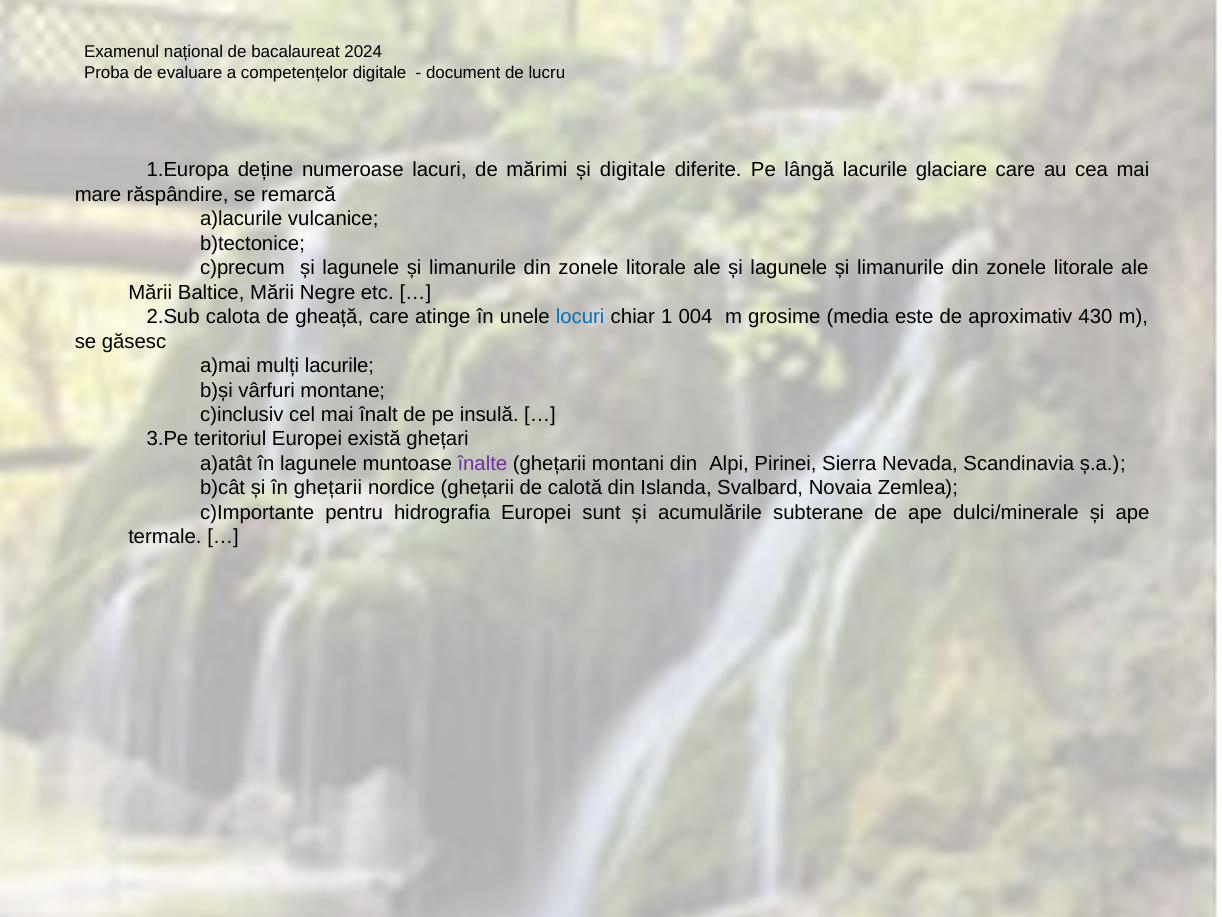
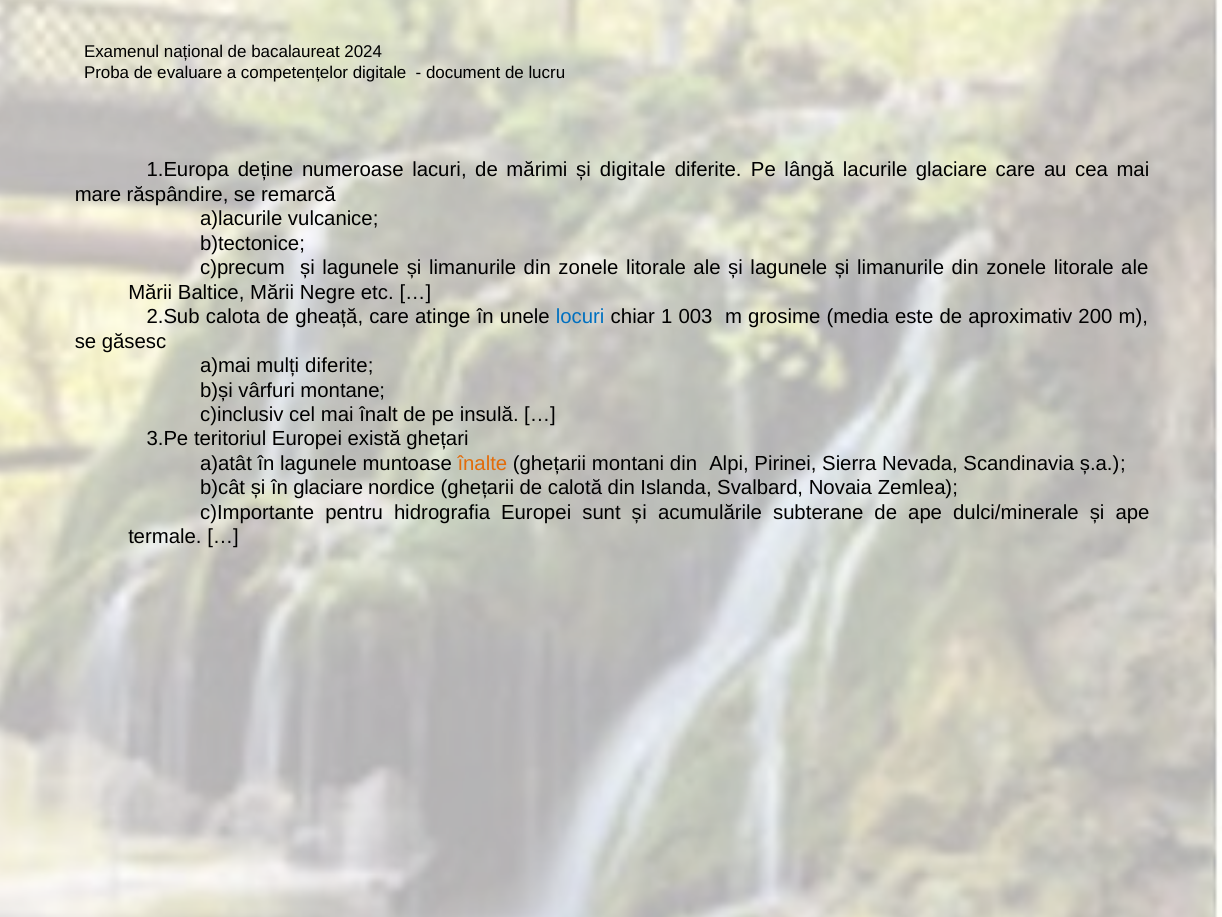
004: 004 -> 003
430: 430 -> 200
mulți lacurile: lacurile -> diferite
înalte colour: purple -> orange
în ghețarii: ghețarii -> glaciare
